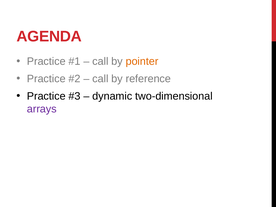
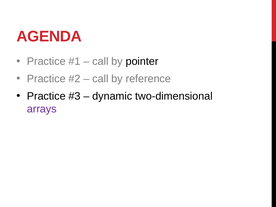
pointer colour: orange -> black
